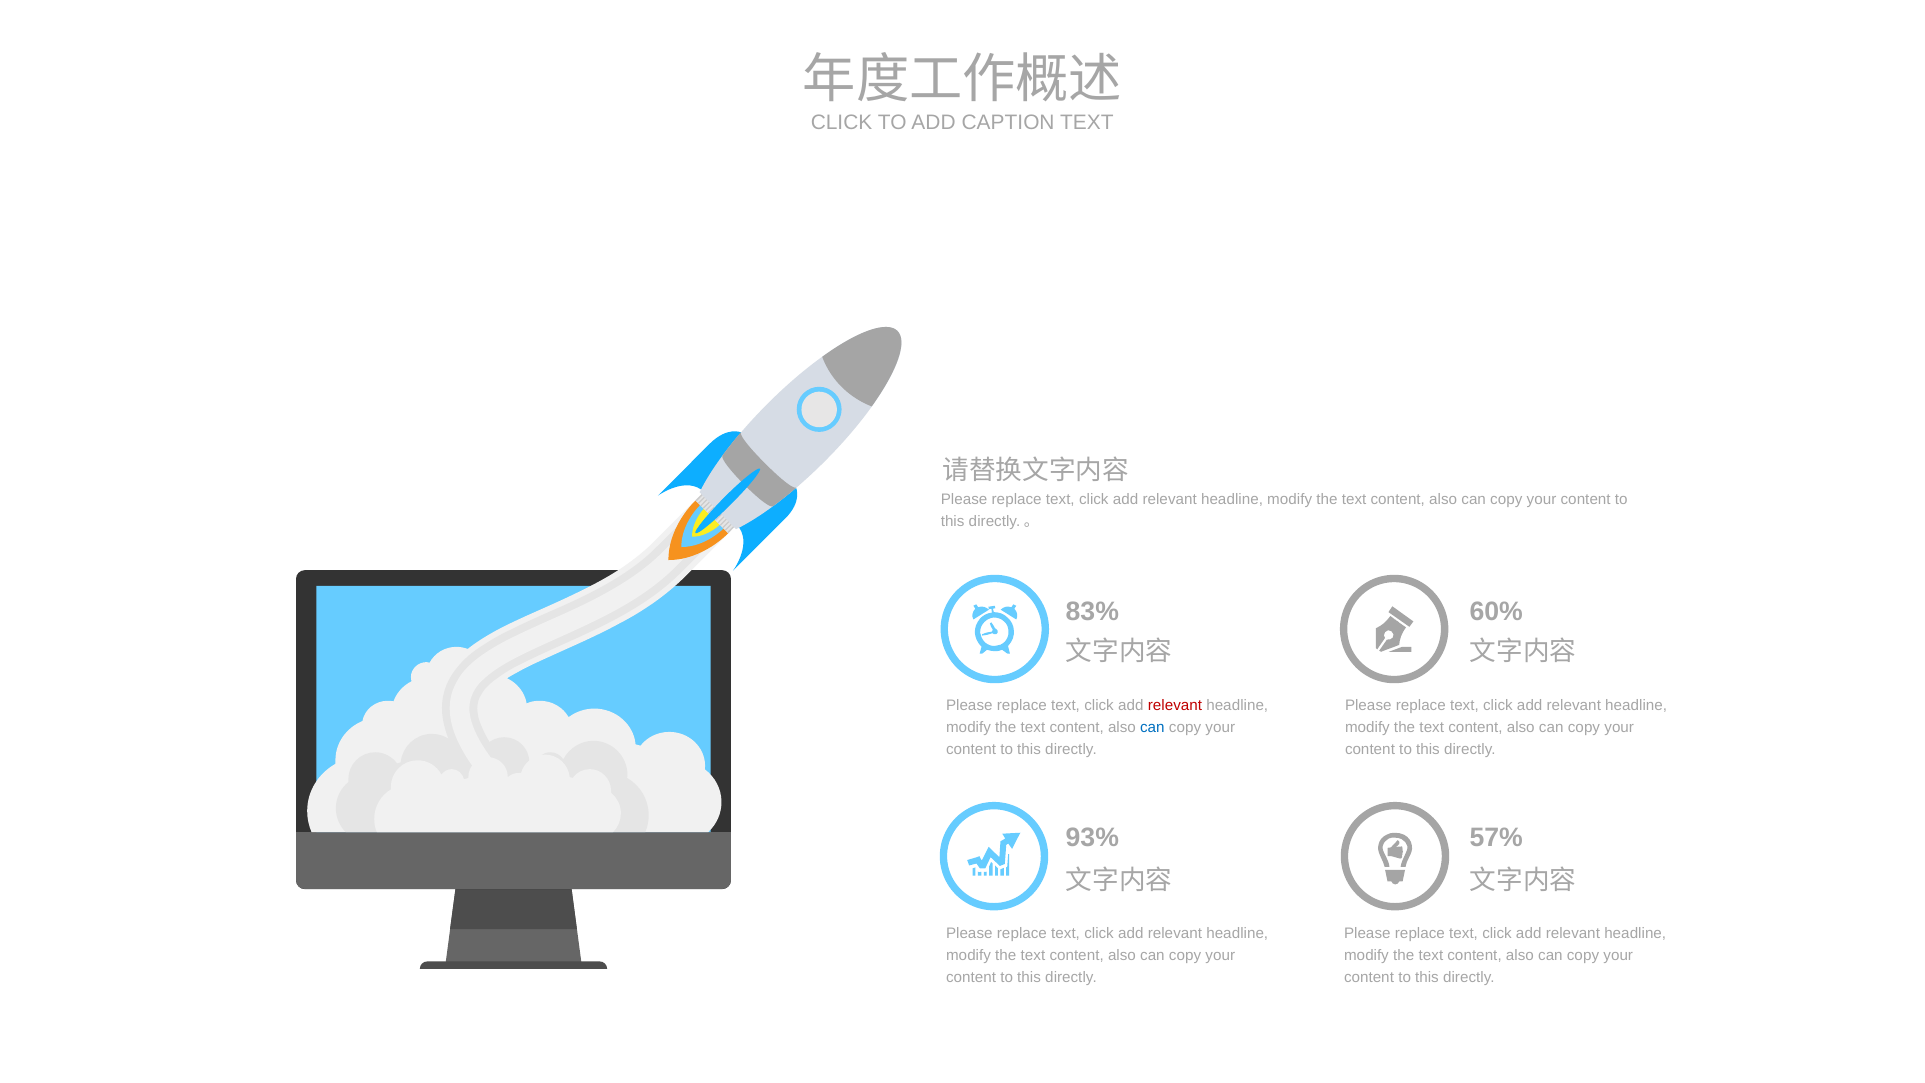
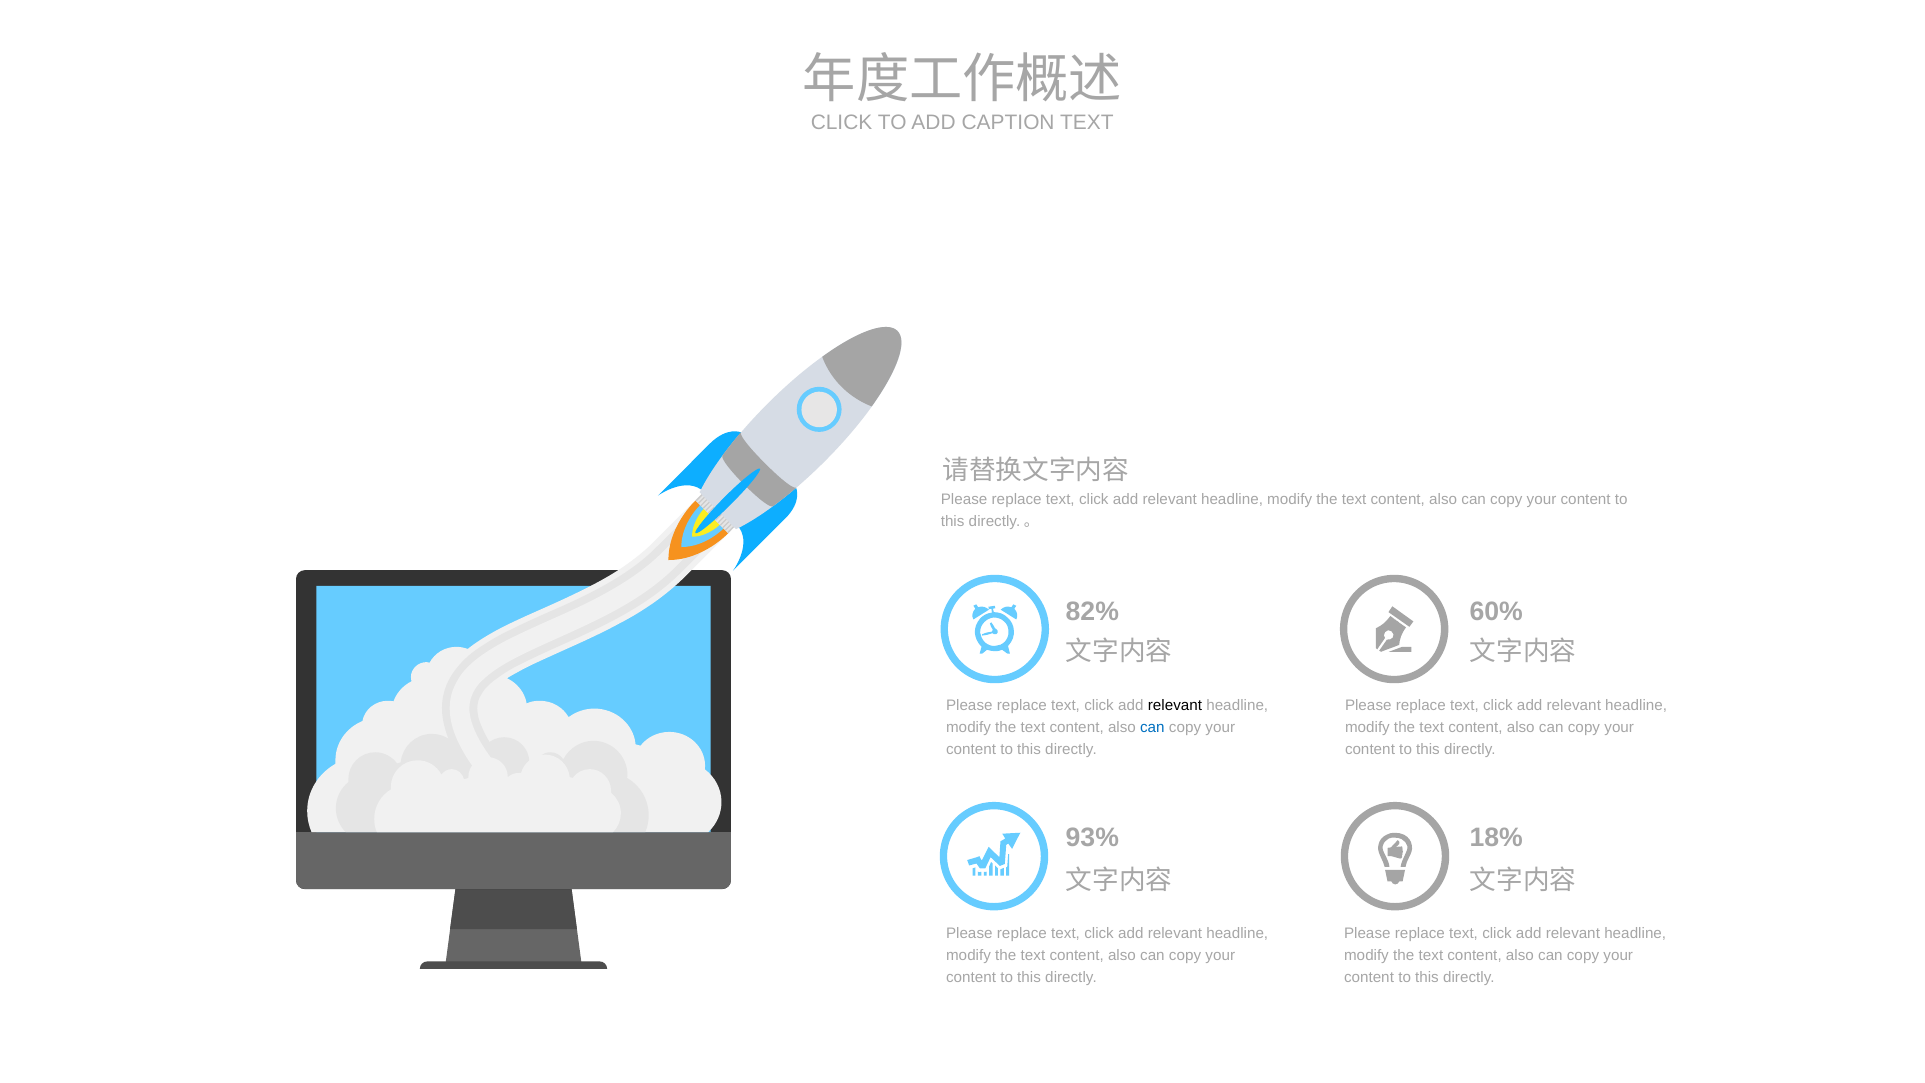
83%: 83% -> 82%
relevant at (1175, 705) colour: red -> black
57%: 57% -> 18%
